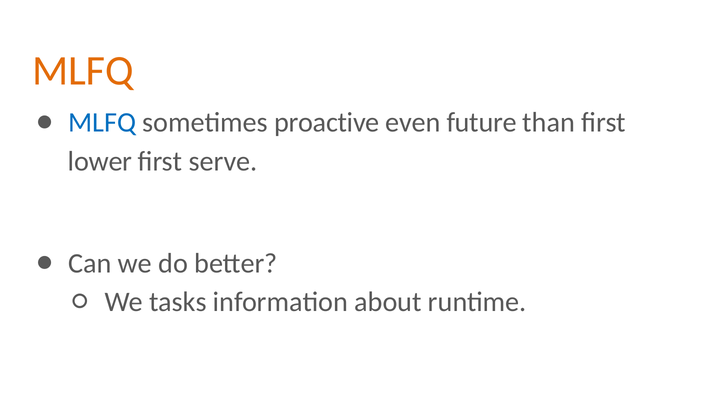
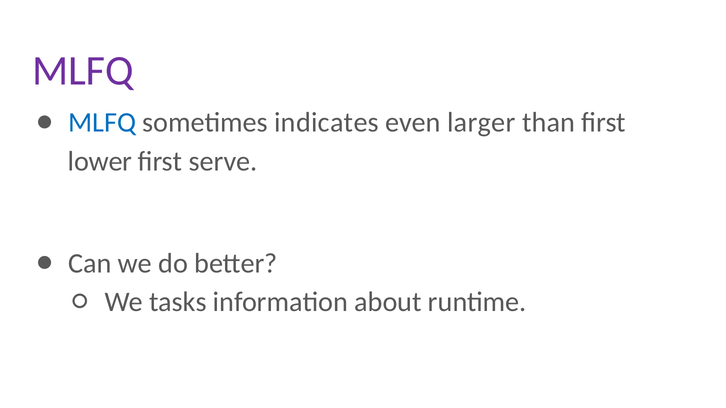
MLFQ at (83, 71) colour: orange -> purple
proactive: proactive -> indicates
future: future -> larger
